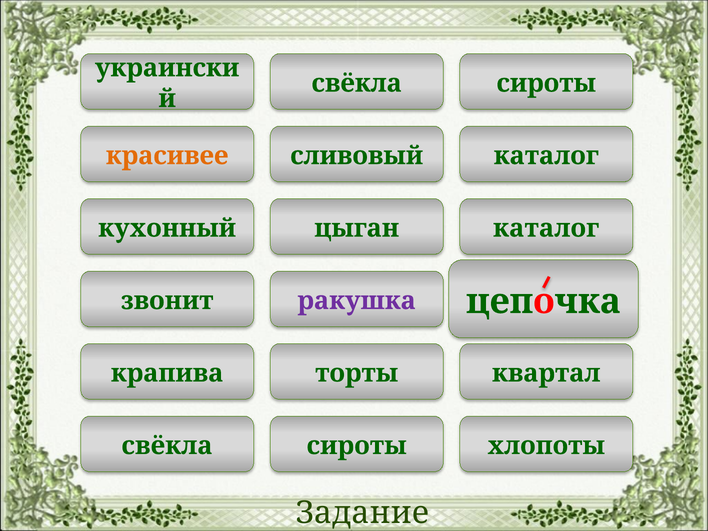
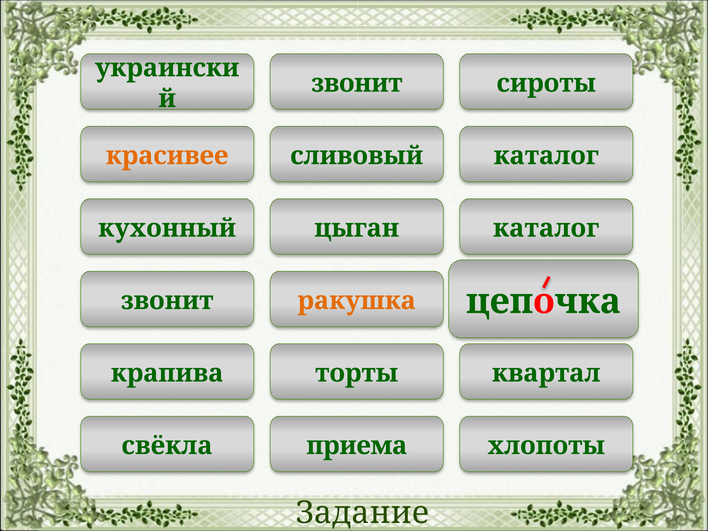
свёкла at (357, 83): свёкла -> звонит
ракушка colour: purple -> orange
сироты at (357, 446): сироты -> приема
